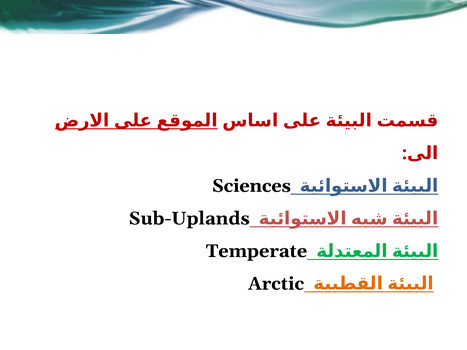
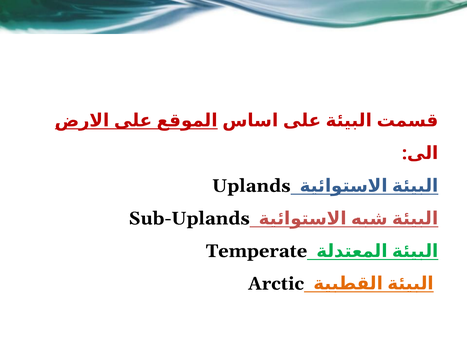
Sciences: Sciences -> Uplands
